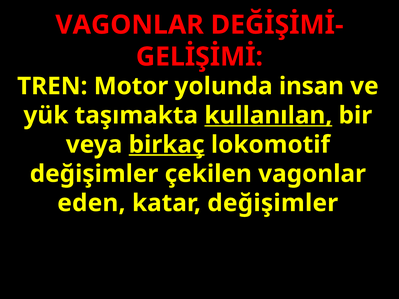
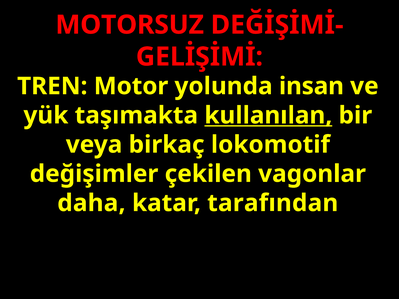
VAGONLAR at (130, 25): VAGONLAR -> MOTORSUZ
birkaç underline: present -> none
eden: eden -> daha
katar değişimler: değişimler -> tarafından
